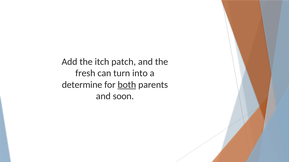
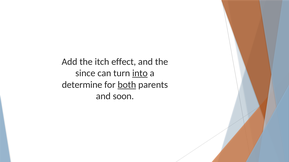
patch: patch -> effect
fresh: fresh -> since
into underline: none -> present
